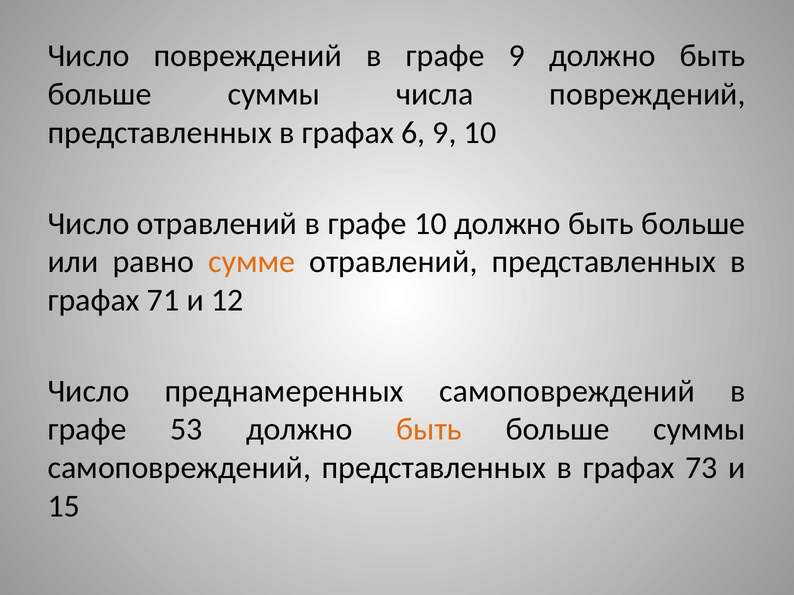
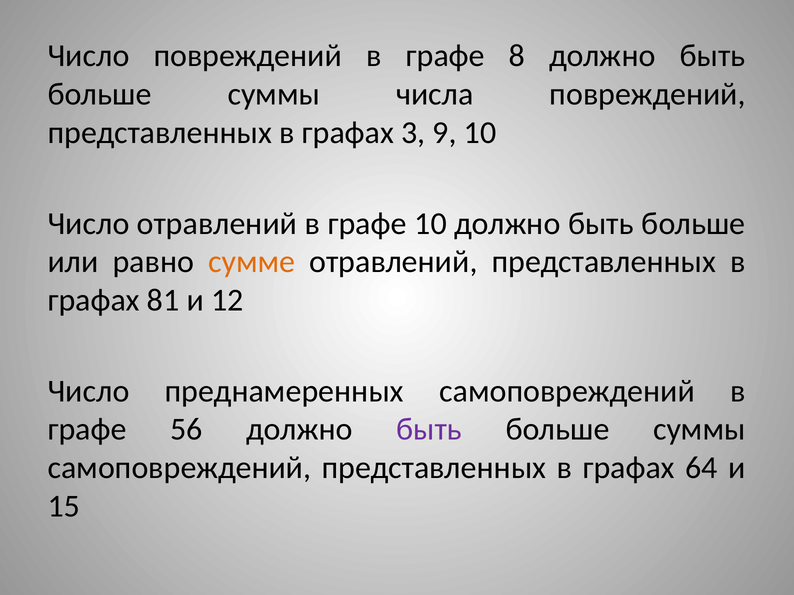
графе 9: 9 -> 8
6: 6 -> 3
71: 71 -> 81
53: 53 -> 56
быть at (429, 430) colour: orange -> purple
73: 73 -> 64
